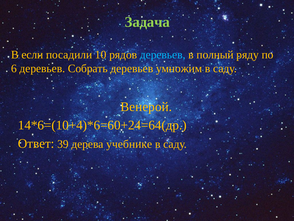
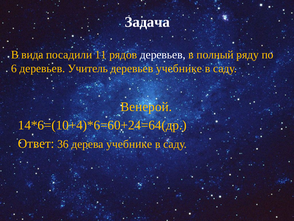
Задача colour: light green -> white
если: если -> вида
10: 10 -> 11
деревьев at (163, 55) colour: light blue -> white
Собрать: Собрать -> Учитель
деревьев умножим: умножим -> учебнике
39: 39 -> 36
